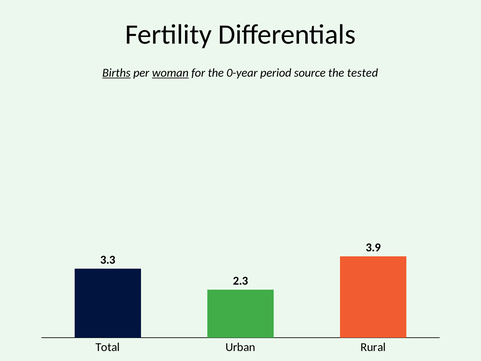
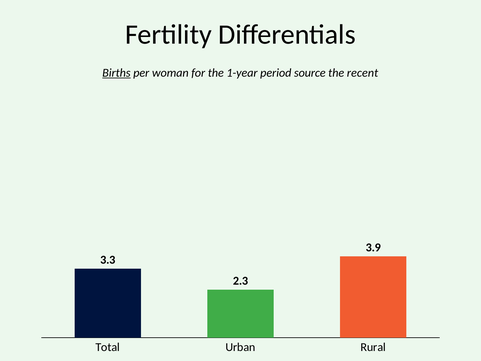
woman underline: present -> none
0-year: 0-year -> 1-year
tested: tested -> recent
